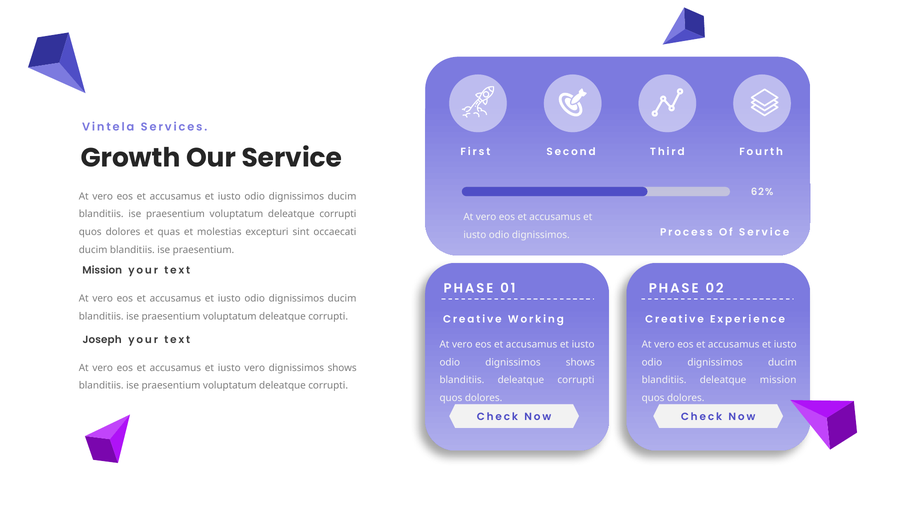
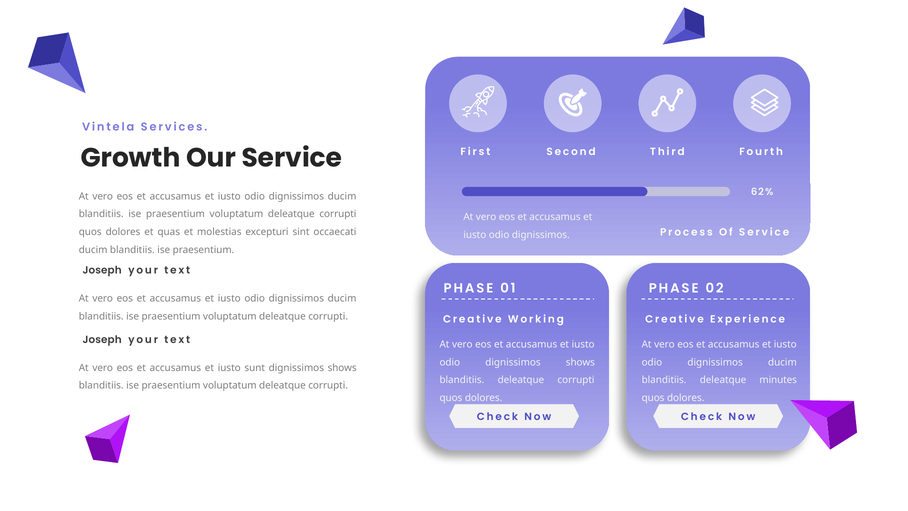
Mission at (102, 270): Mission -> Joseph
iusto vero: vero -> sunt
deleatque mission: mission -> minutes
